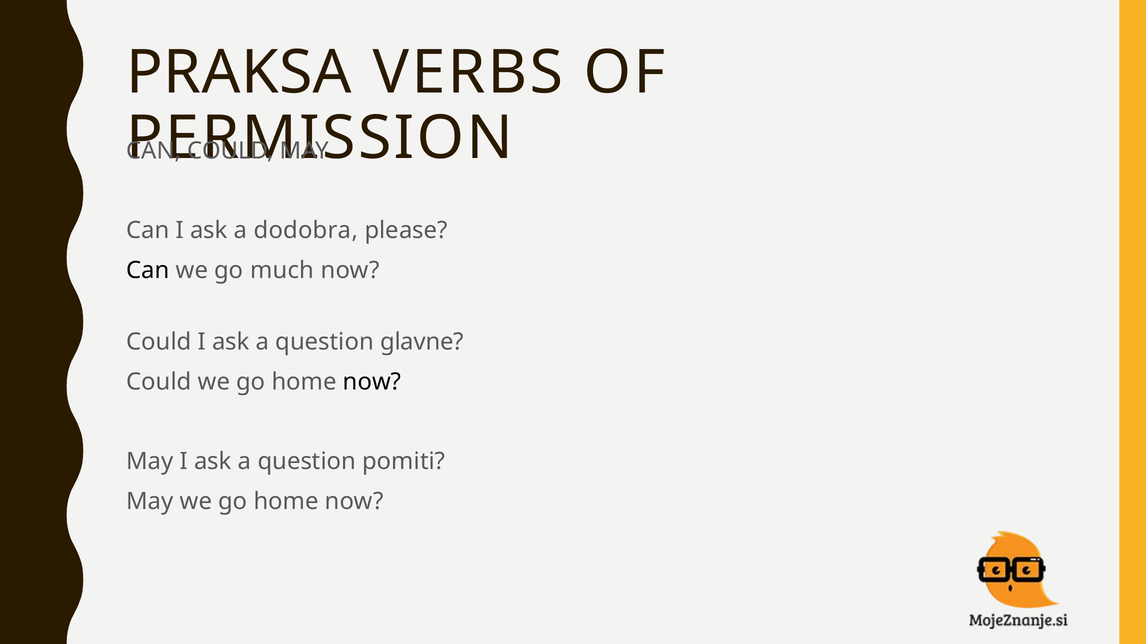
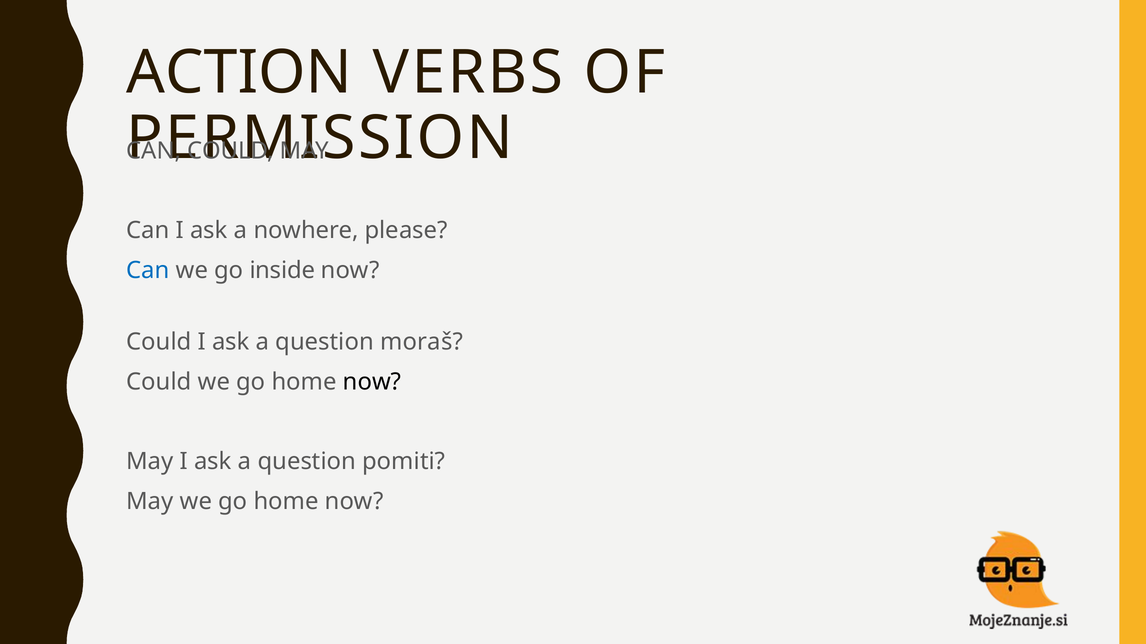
PRAKSA: PRAKSA -> ACTION
dodobra: dodobra -> nowhere
Can at (148, 271) colour: black -> blue
much: much -> inside
glavne: glavne -> moraš
